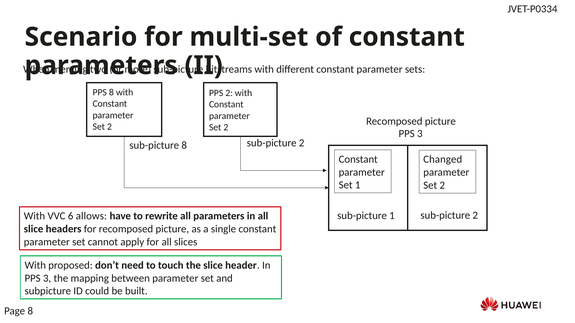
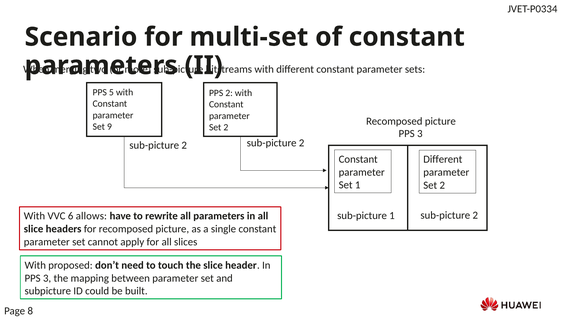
PPS 8: 8 -> 5
2 at (109, 127): 2 -> 9
8 at (184, 145): 8 -> 2
Changed at (443, 160): Changed -> Different
